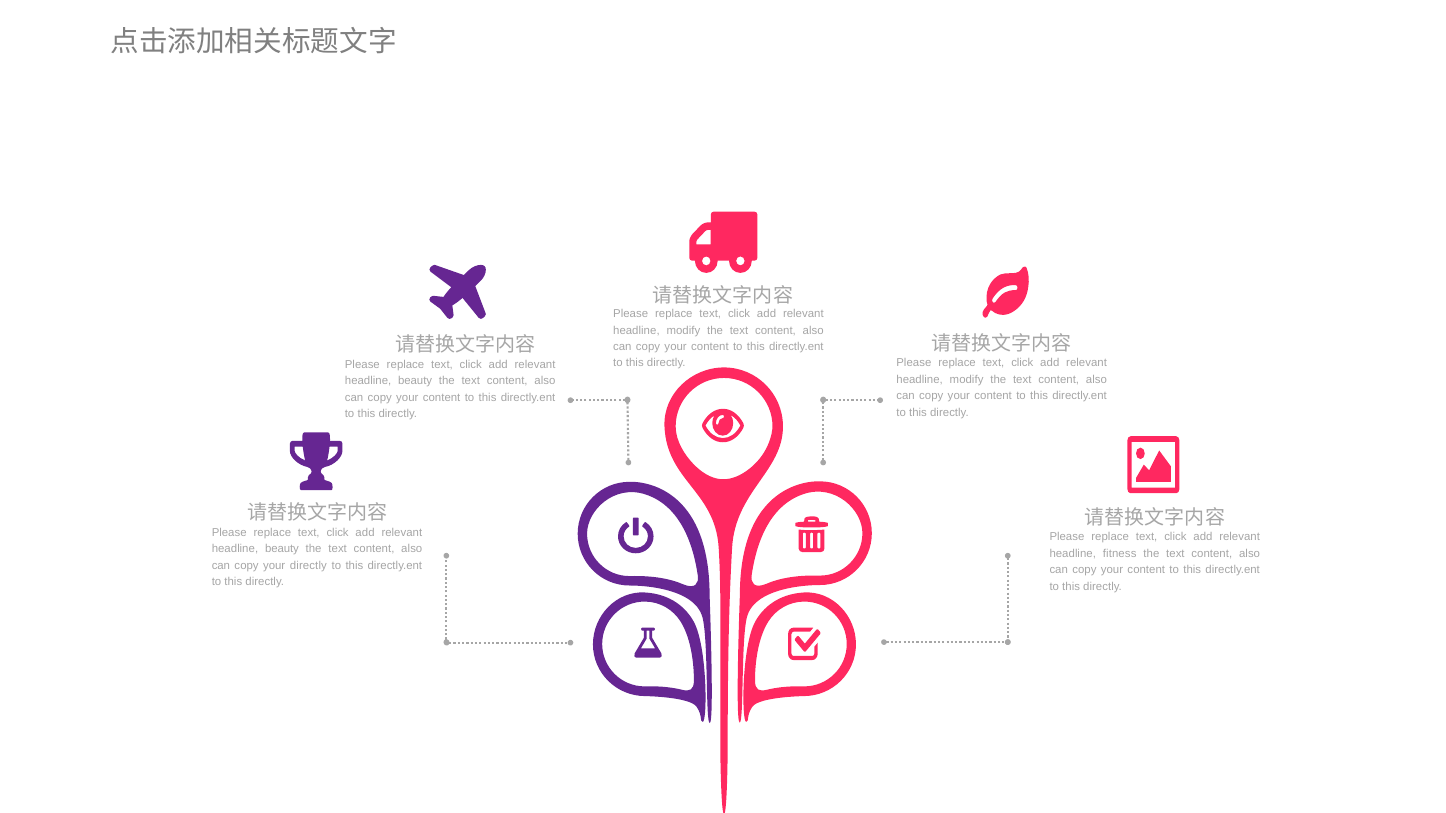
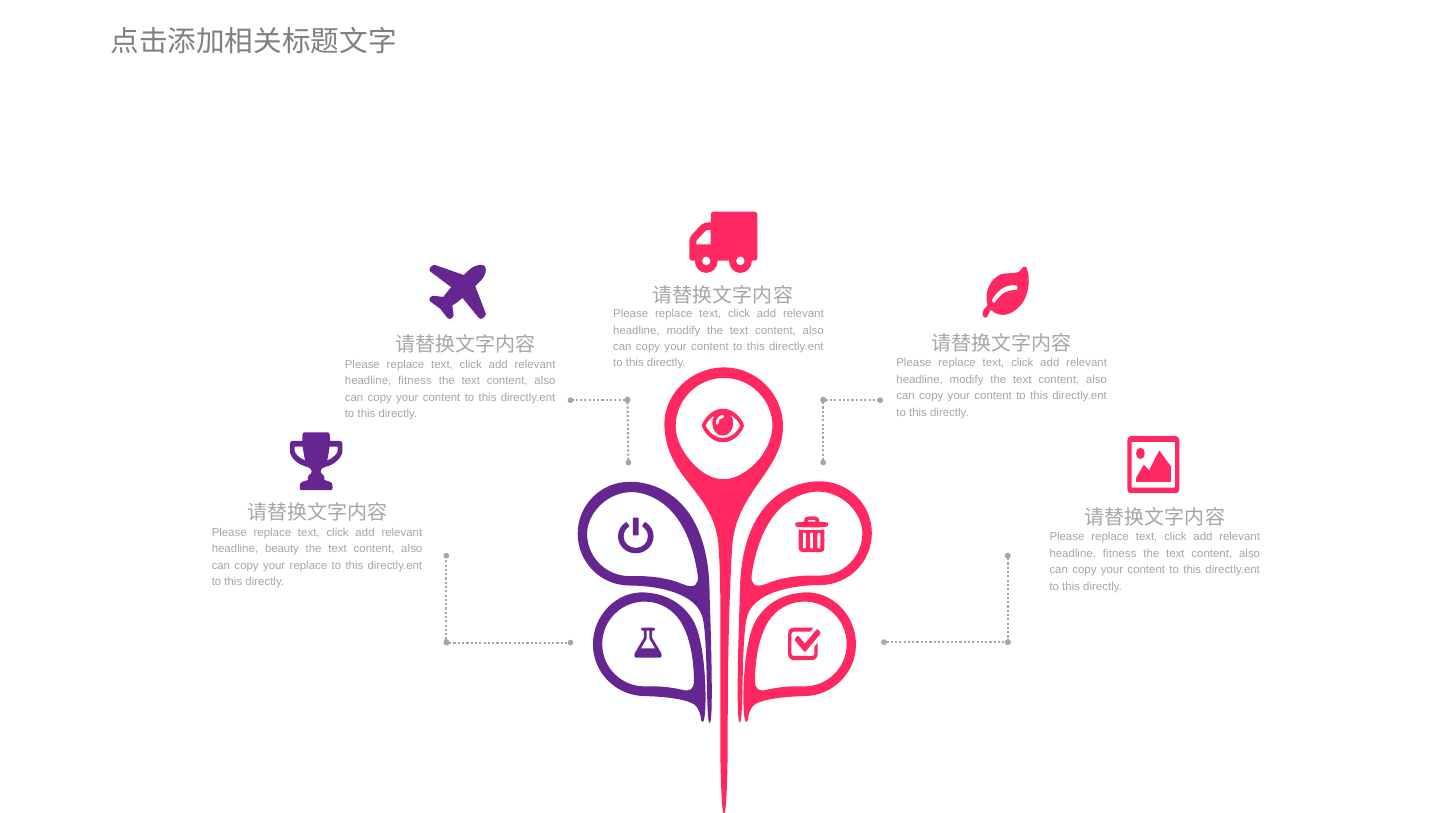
beauty at (415, 381): beauty -> fitness
your directly: directly -> replace
